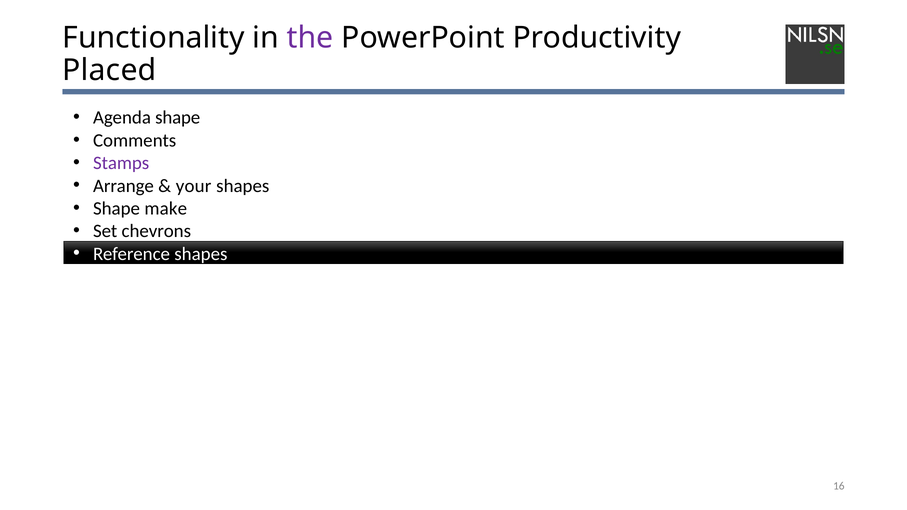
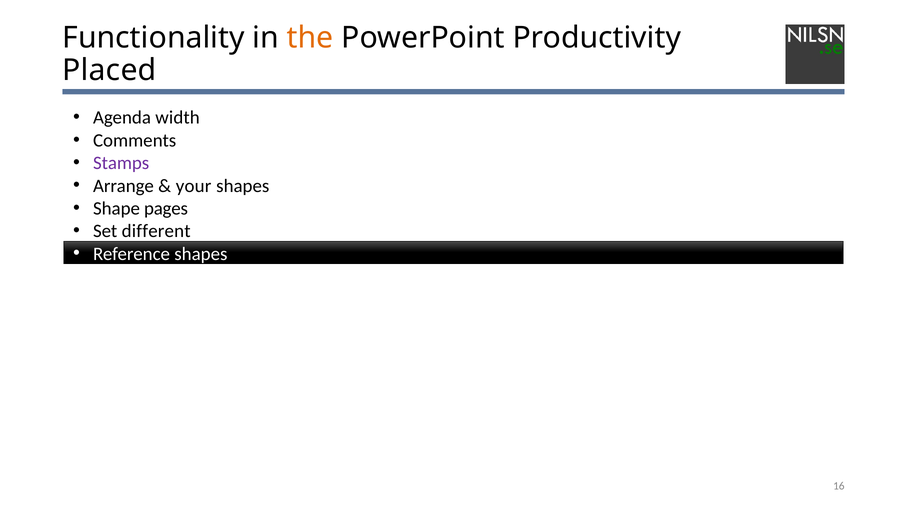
the colour: purple -> orange
Agenda shape: shape -> width
make: make -> pages
chevrons: chevrons -> different
